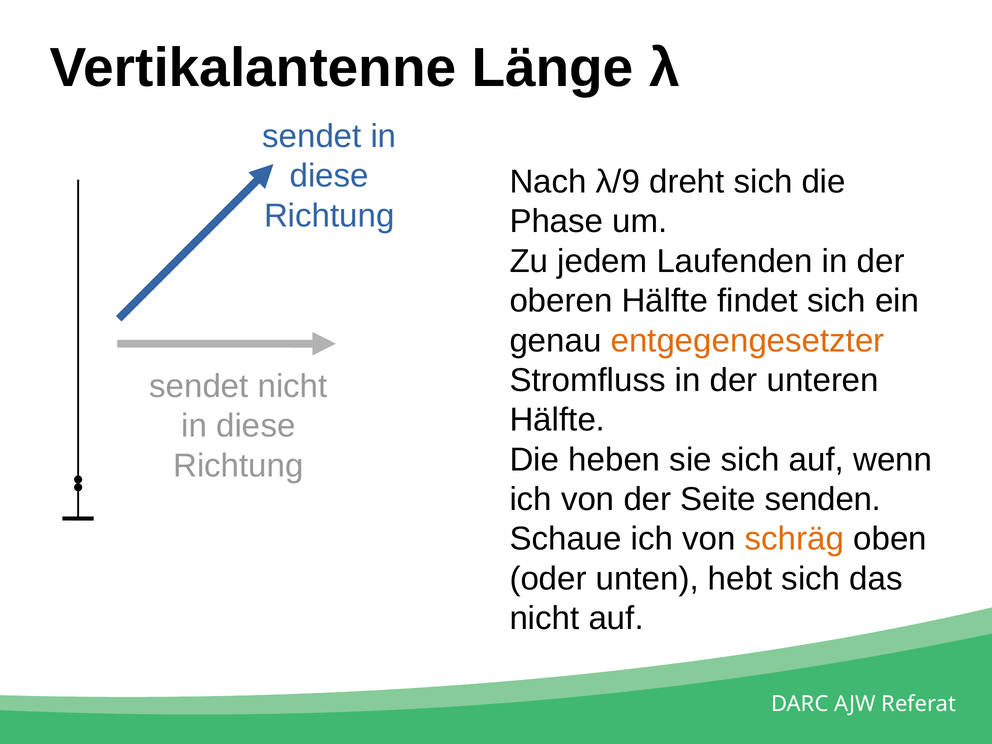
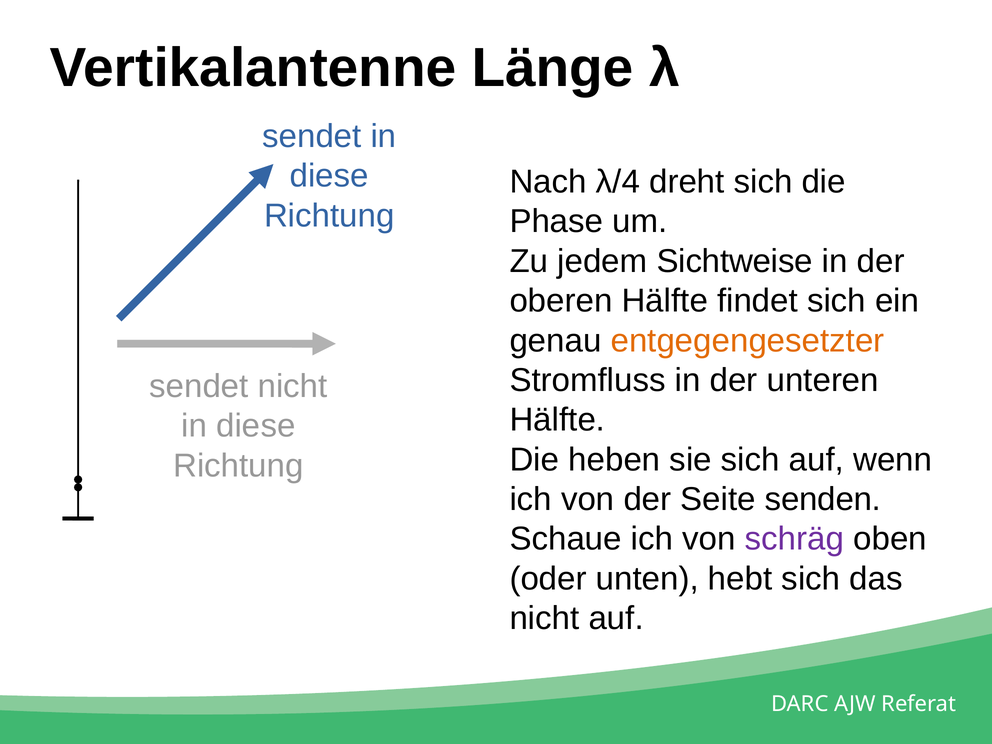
λ/9: λ/9 -> λ/4
Laufenden: Laufenden -> Sichtweise
schräg colour: orange -> purple
